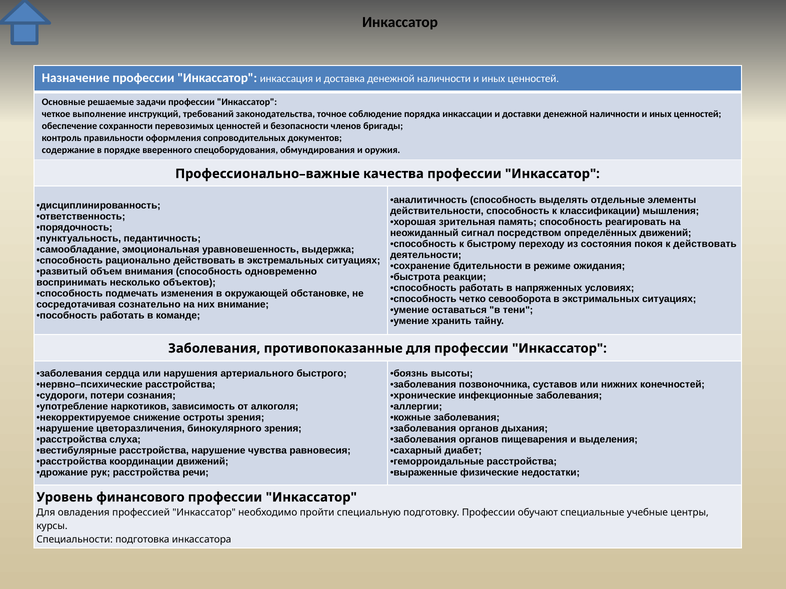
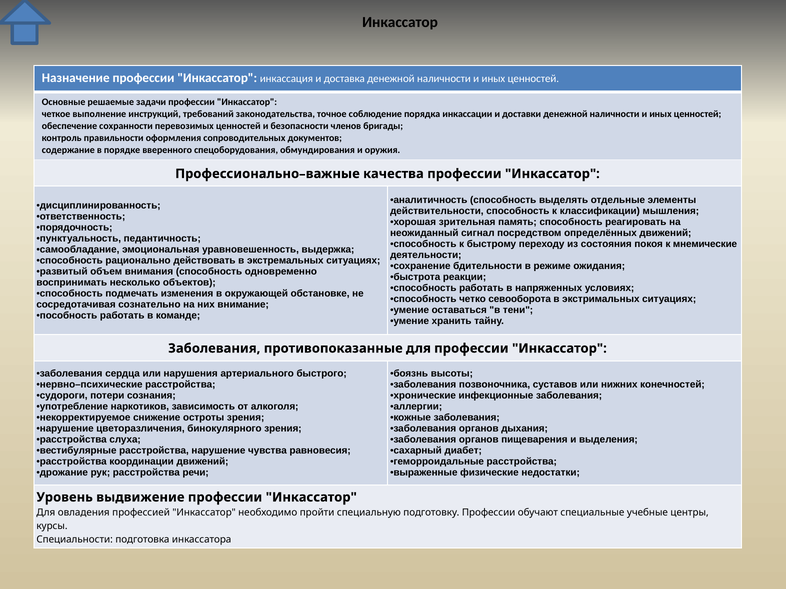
к действовать: действовать -> мнемические
финансового: финансового -> выдвижение
